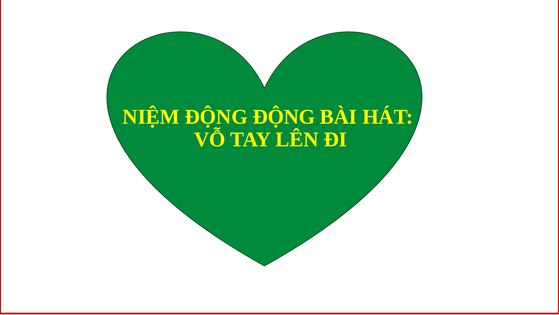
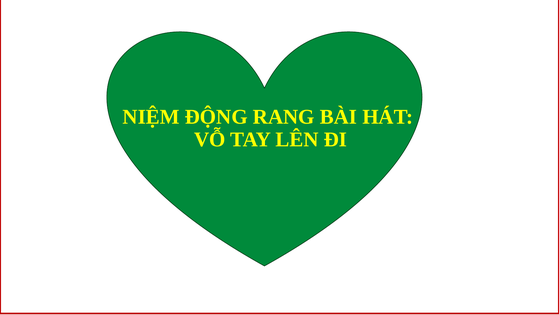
ĐỘNG ĐỘNG: ĐỘNG -> RANG
